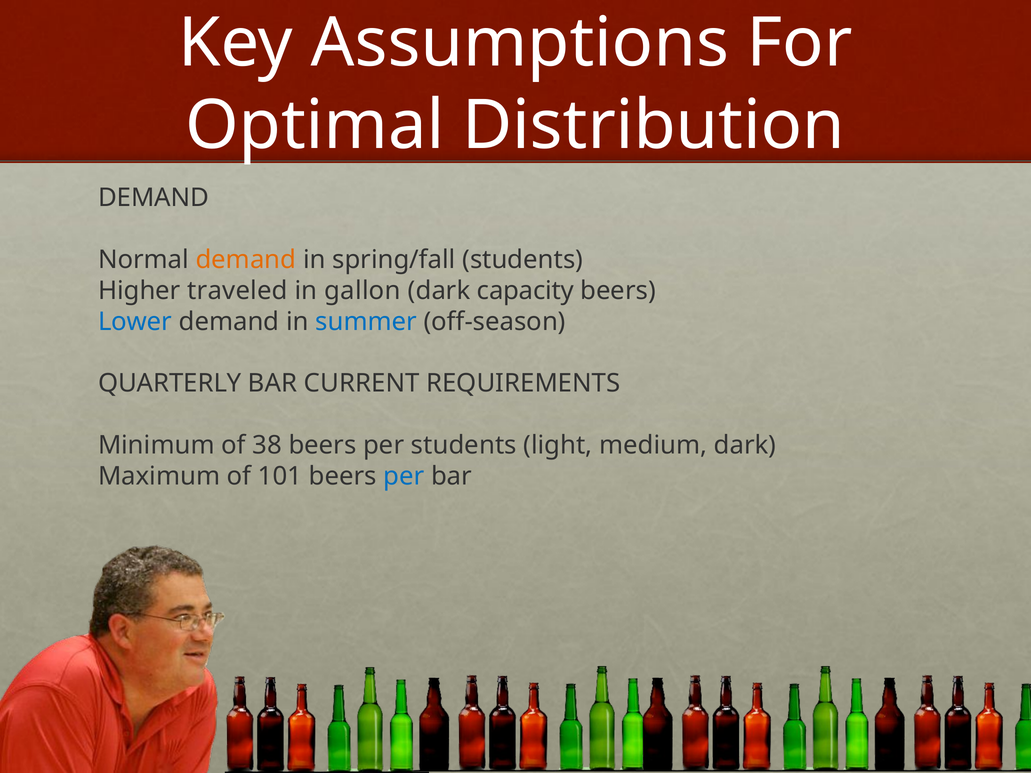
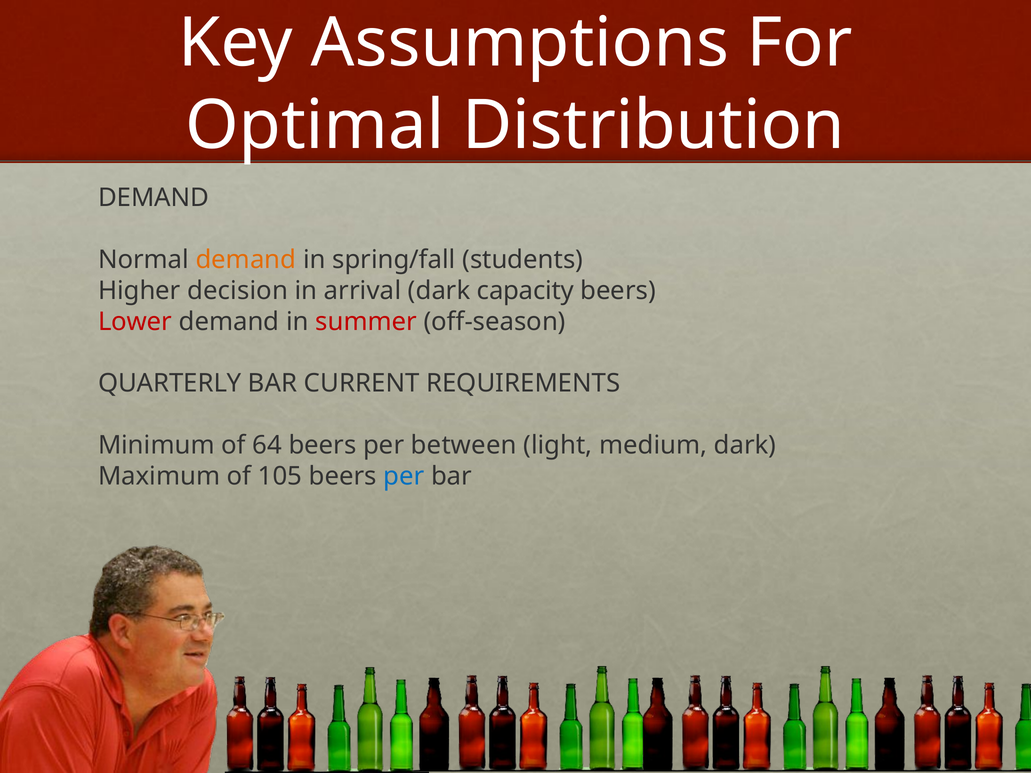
traveled: traveled -> decision
gallon: gallon -> arrival
Lower colour: blue -> red
summer colour: blue -> red
38: 38 -> 64
per students: students -> between
101: 101 -> 105
